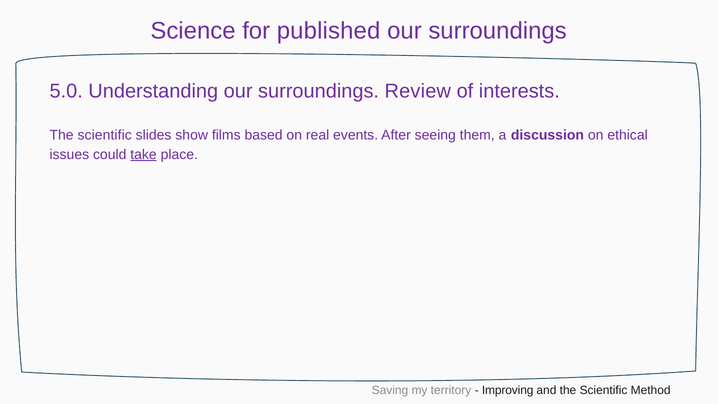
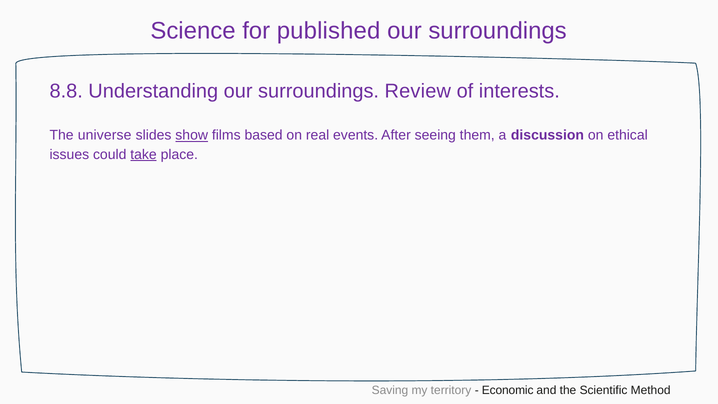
5.0: 5.0 -> 8.8
scientific at (105, 135): scientific -> universe
show underline: none -> present
Improving: Improving -> Economic
